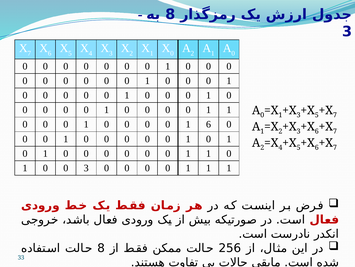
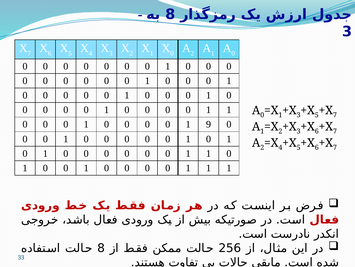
1 6: 6 -> 9
1 0 0 3: 3 -> 1
